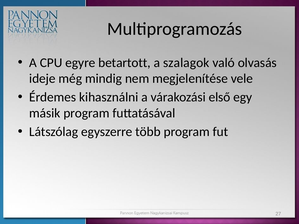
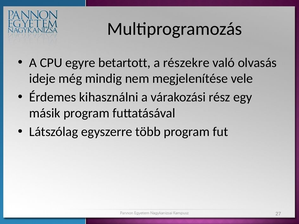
szalagok: szalagok -> részekre
első: első -> rész
